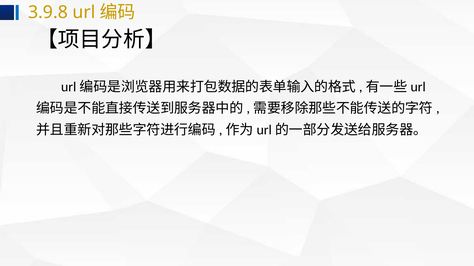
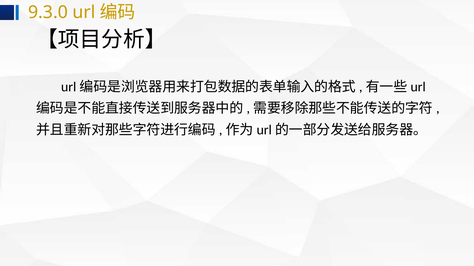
3.9.8: 3.9.8 -> 9.3.0
